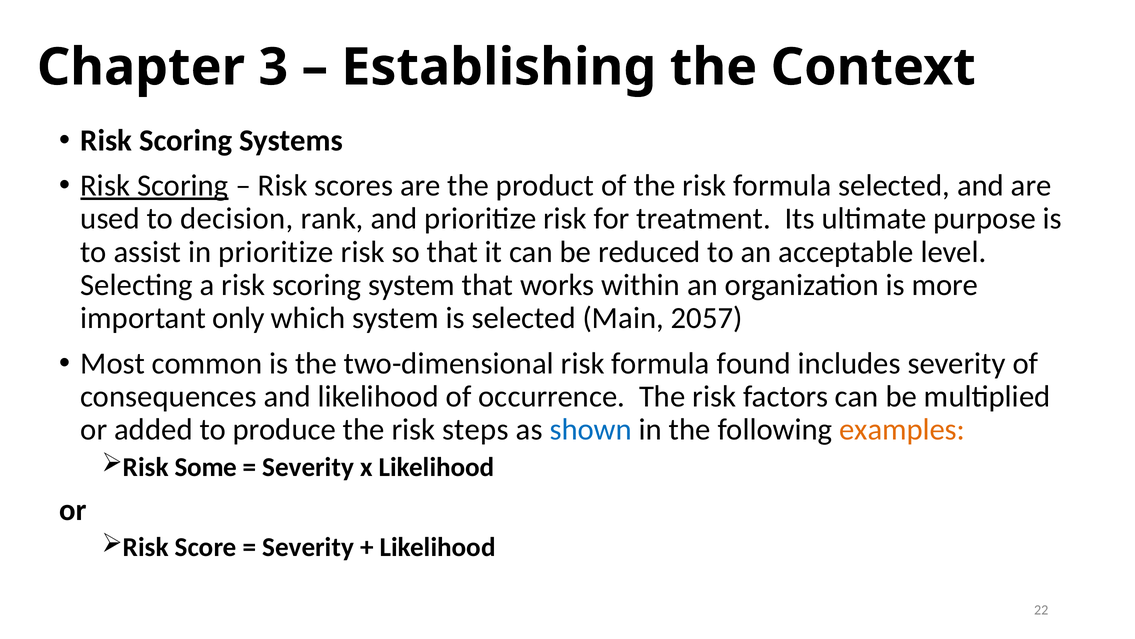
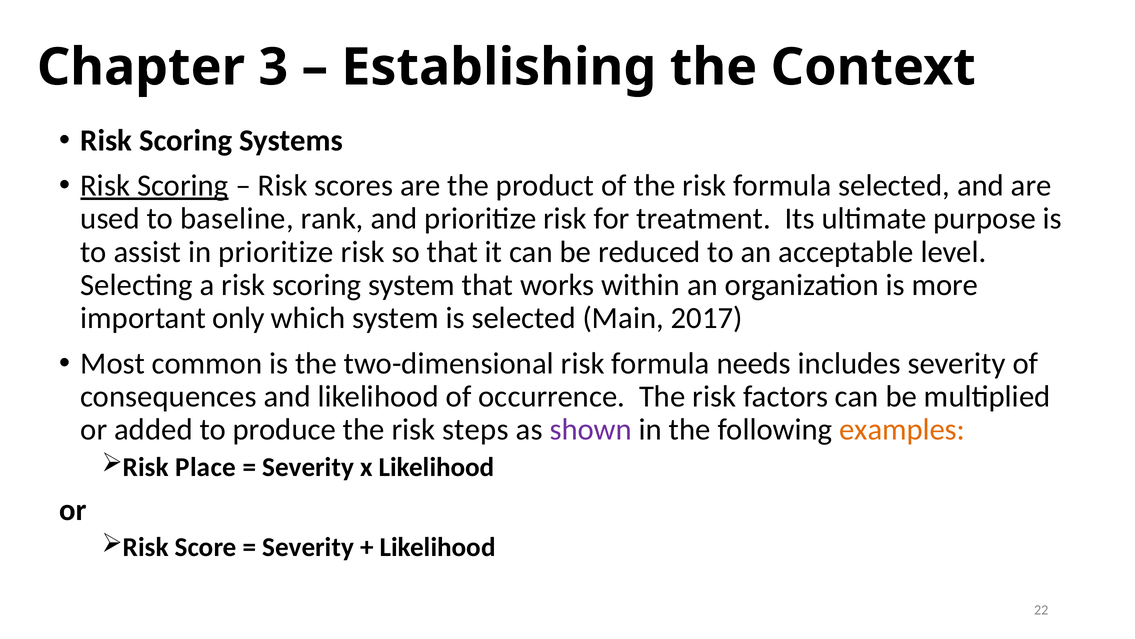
decision: decision -> baseline
2057: 2057 -> 2017
found: found -> needs
shown colour: blue -> purple
Some: Some -> Place
